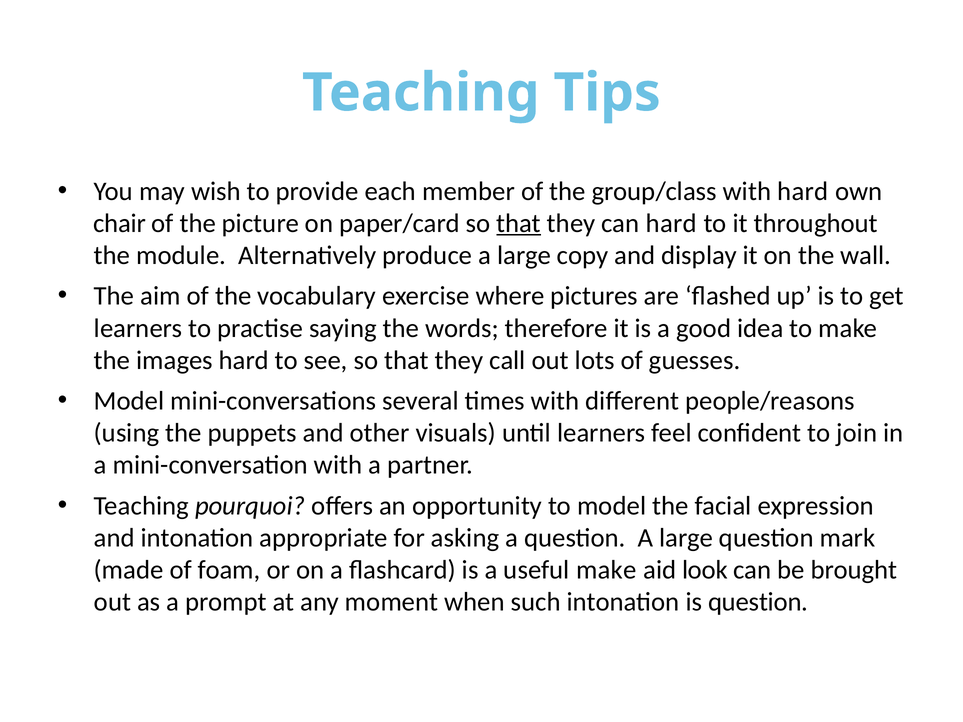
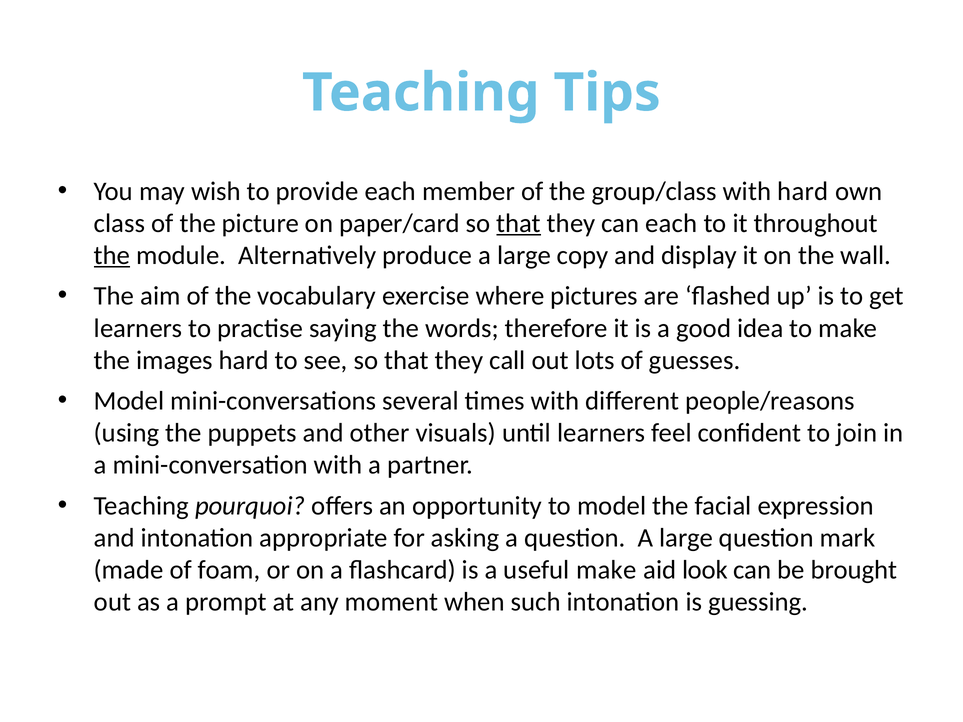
chair: chair -> class
can hard: hard -> each
the at (112, 255) underline: none -> present
is question: question -> guessing
